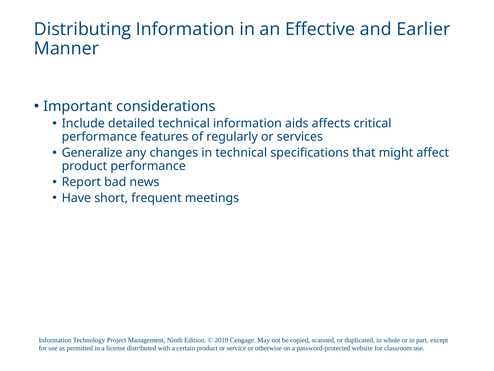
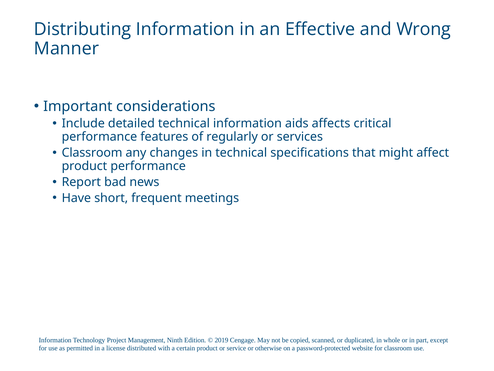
Earlier: Earlier -> Wrong
Generalize at (92, 153): Generalize -> Classroom
